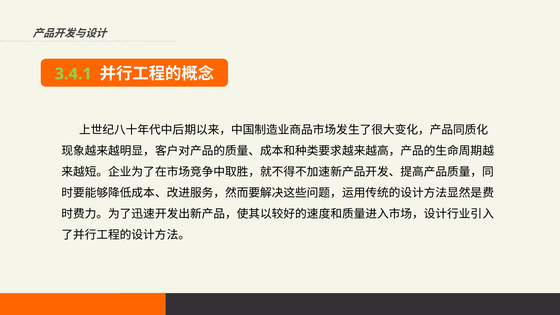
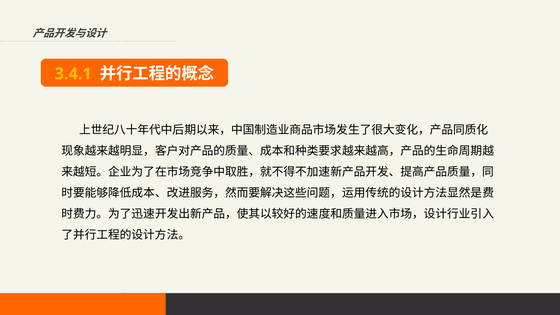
3.4.1 colour: light green -> yellow
